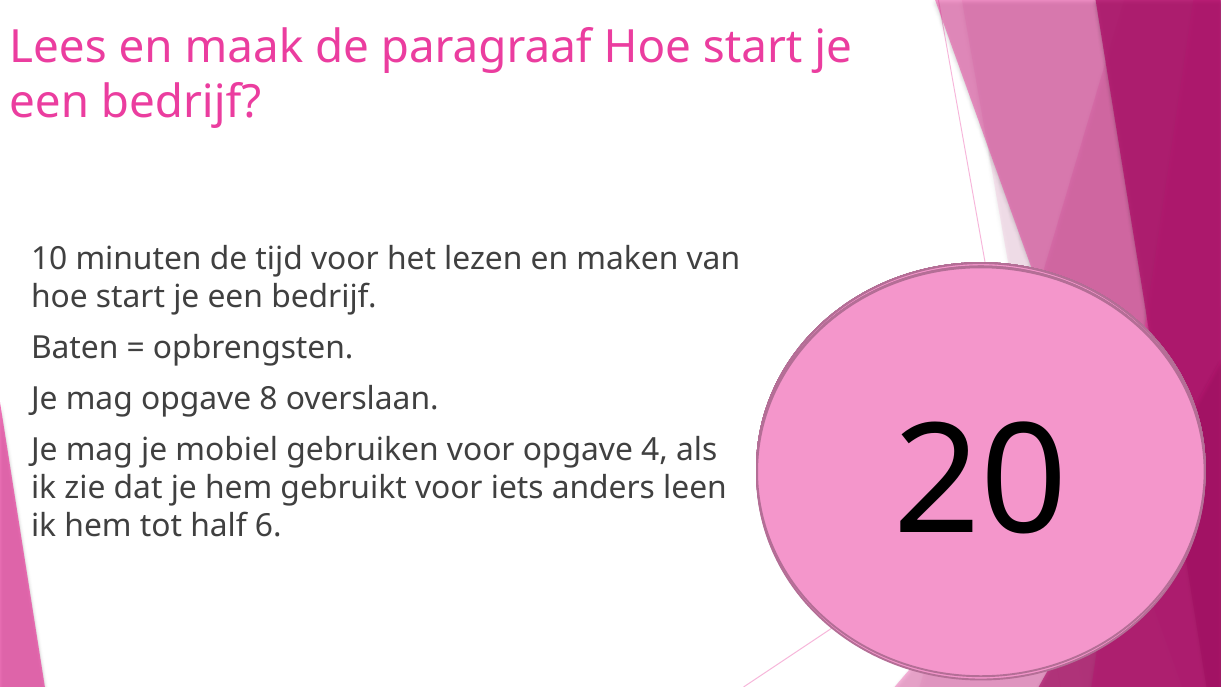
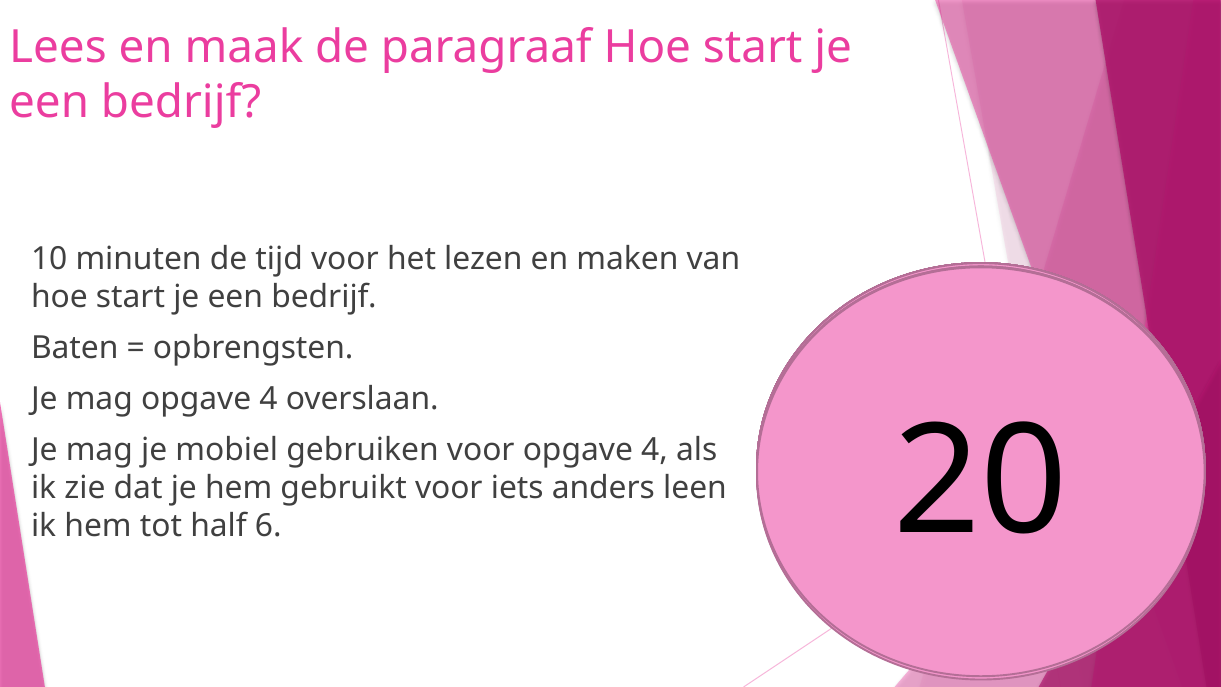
mag opgave 8: 8 -> 4
